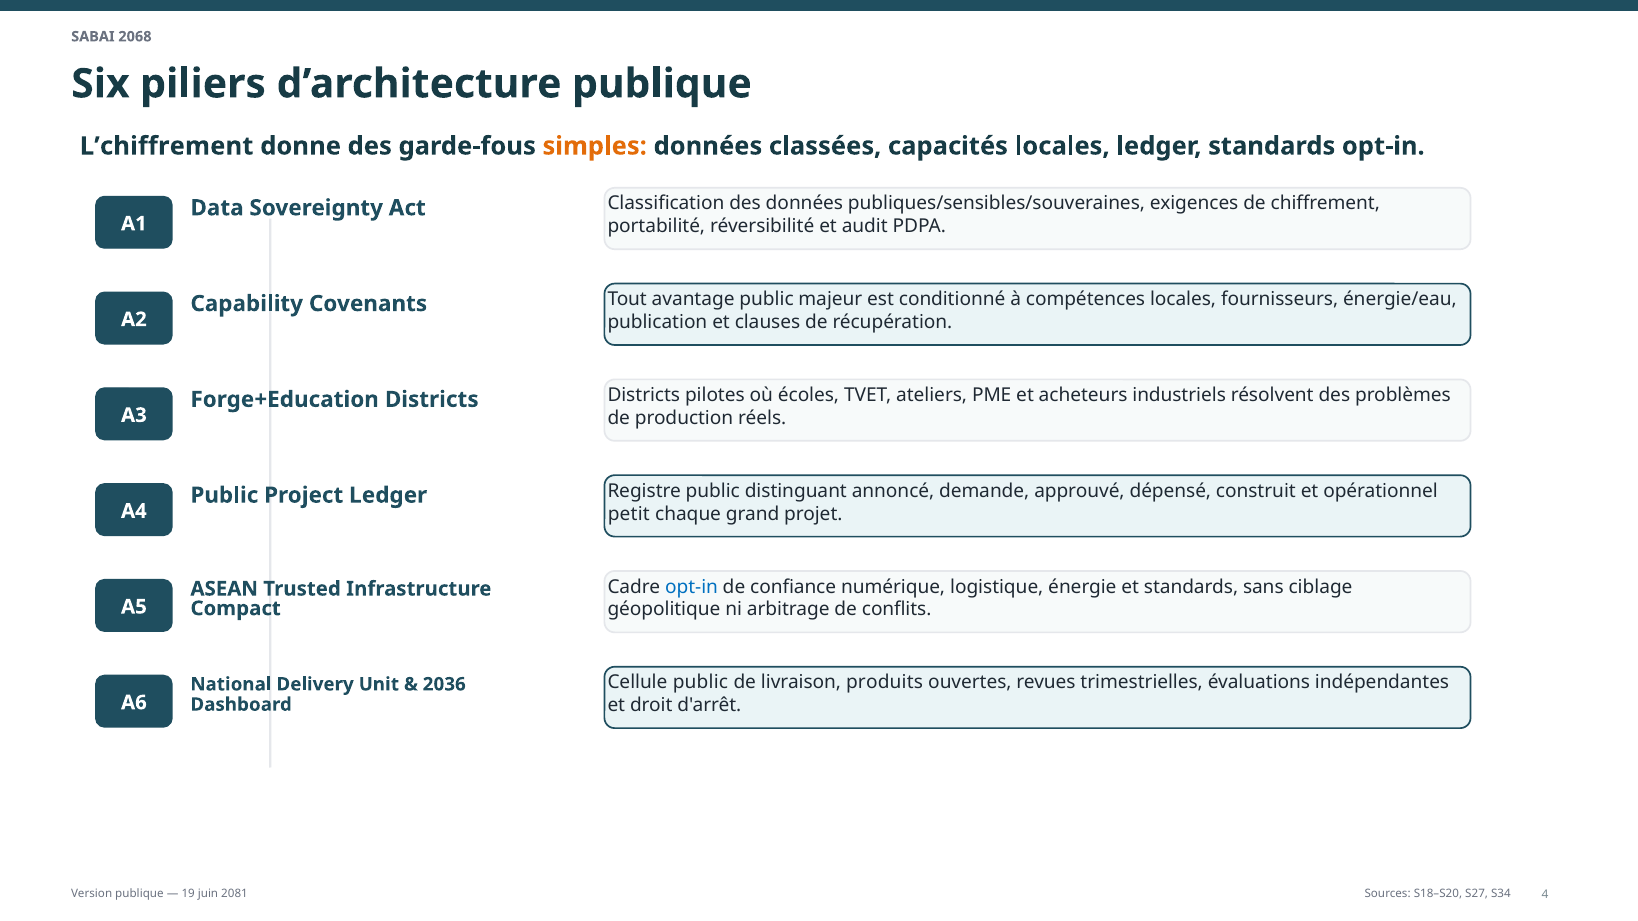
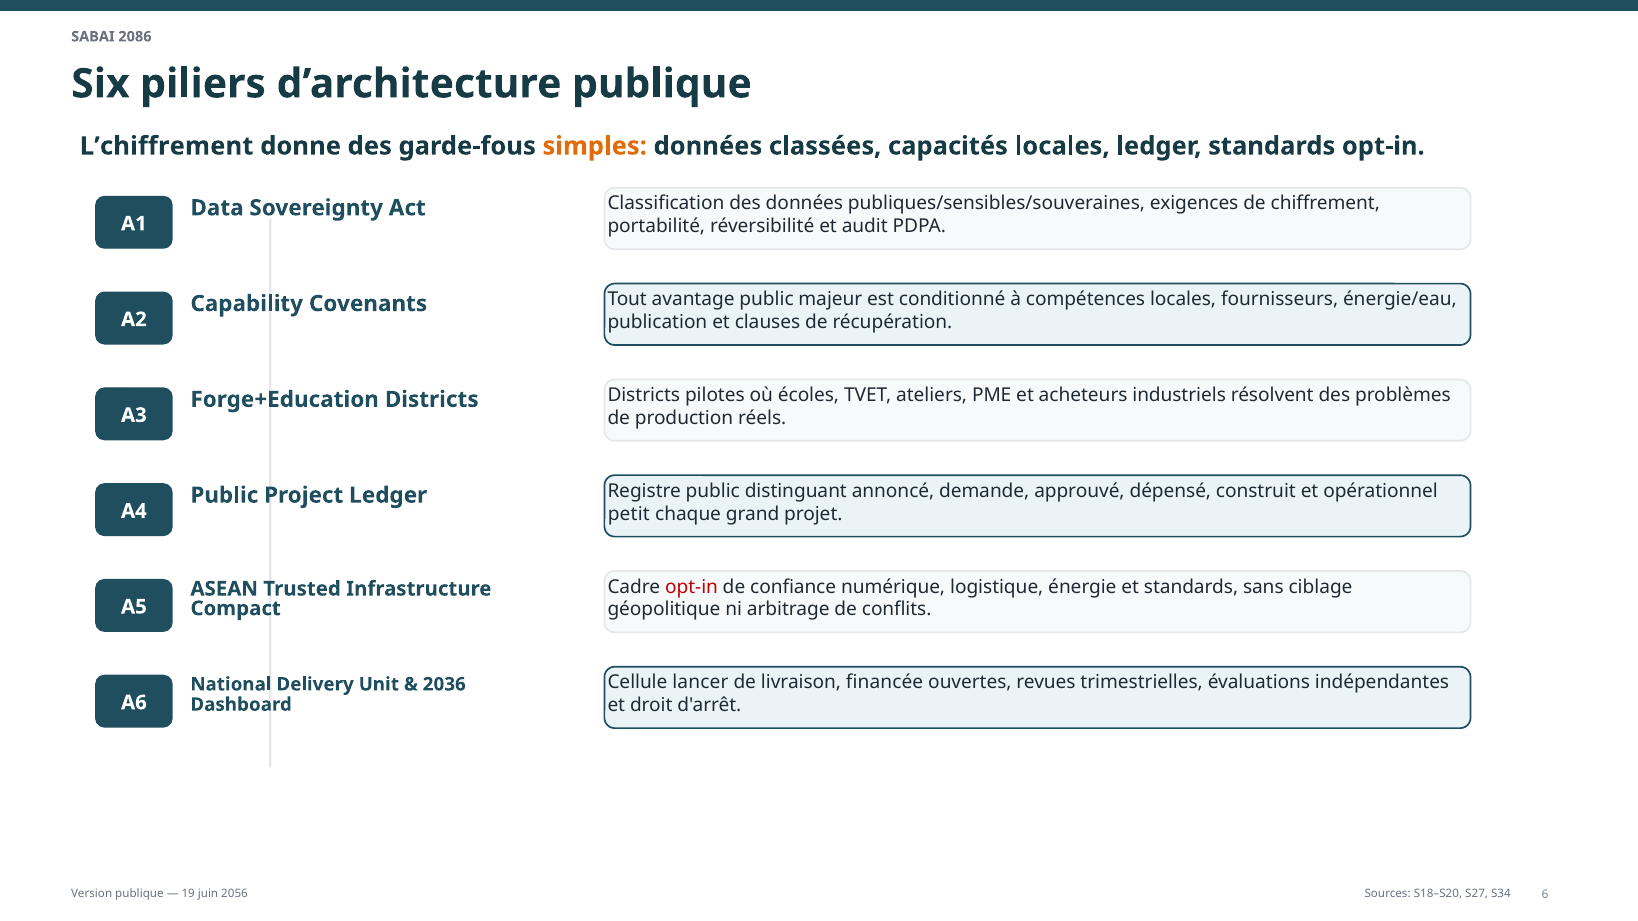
2068: 2068 -> 2086
opt-in at (692, 587) colour: blue -> red
Cellule public: public -> lancer
produits: produits -> financée
2081: 2081 -> 2056
4: 4 -> 6
